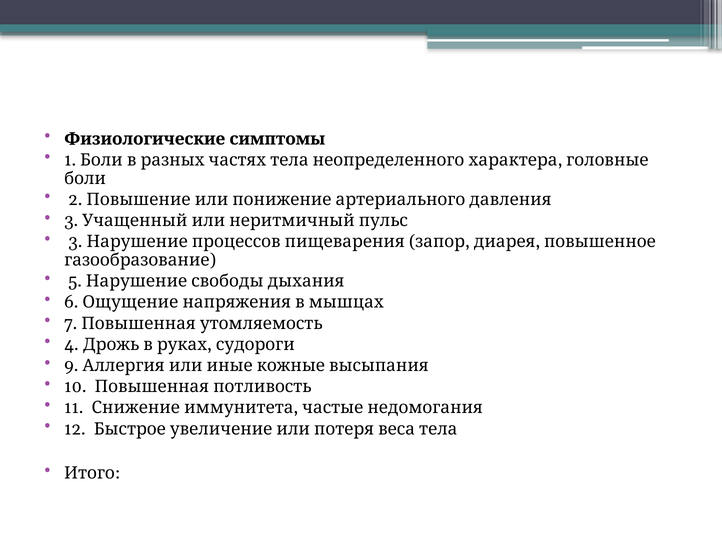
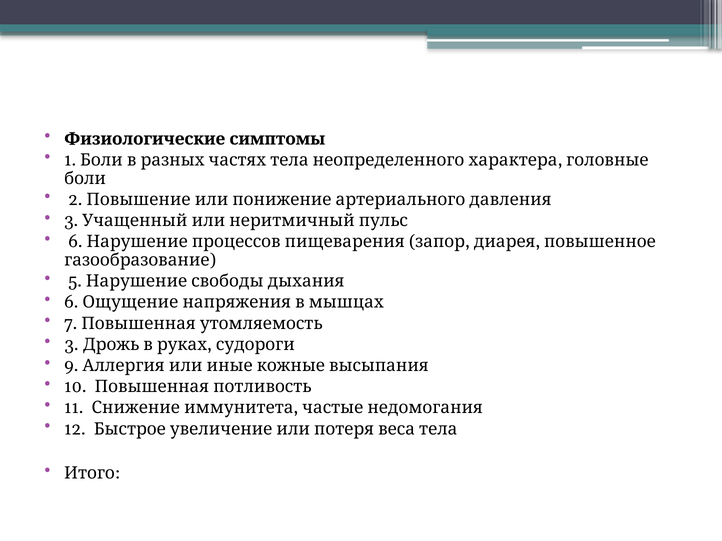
3 at (75, 242): 3 -> 6
4 at (71, 345): 4 -> 3
